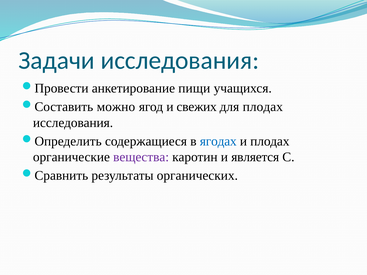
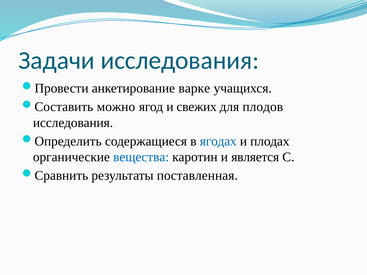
пищи: пищи -> варке
для плодах: плодах -> плодов
вещества colour: purple -> blue
органических: органических -> поставленная
